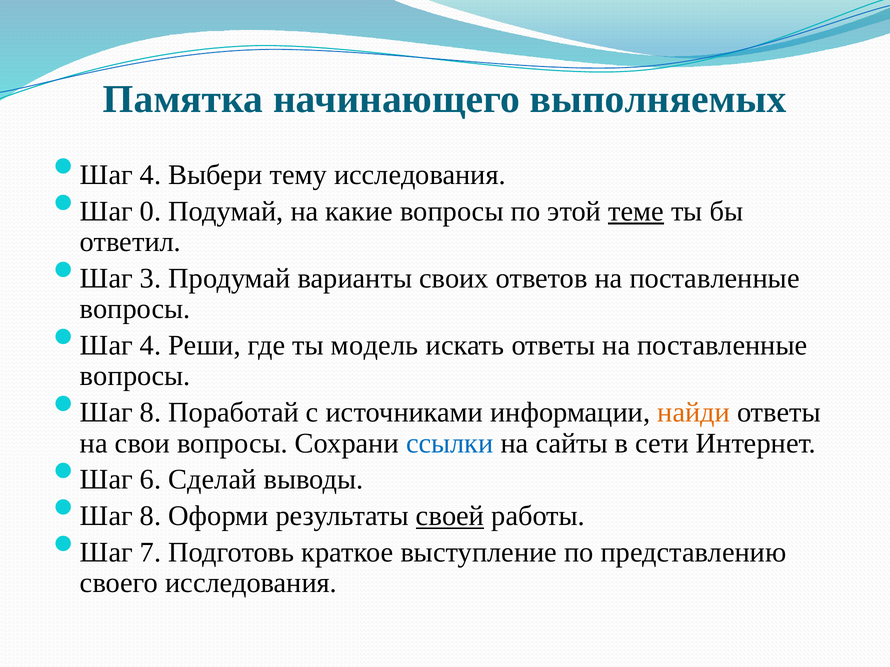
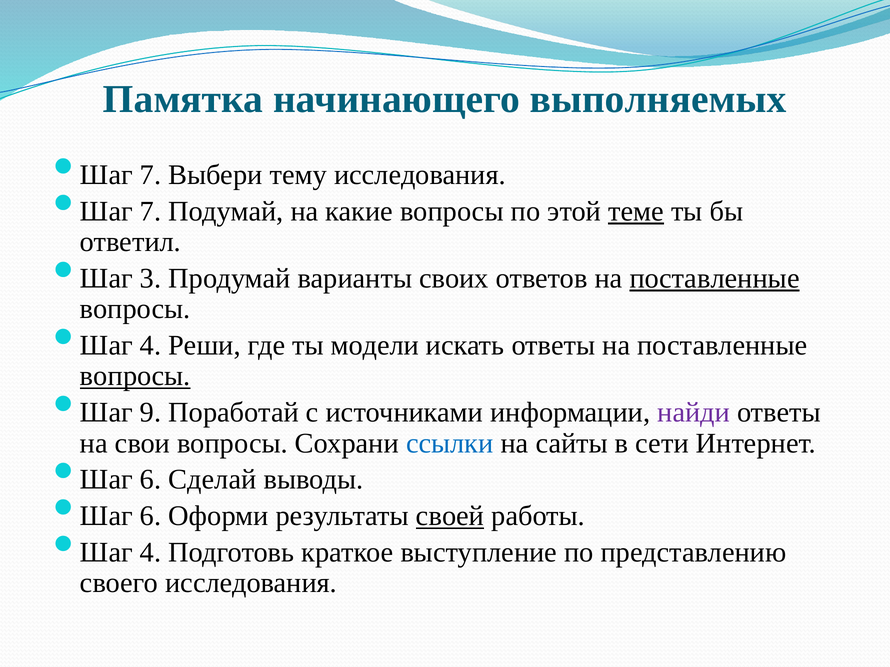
4 at (151, 175): 4 -> 7
0 at (151, 211): 0 -> 7
поставленные at (715, 279) underline: none -> present
модель: модель -> модели
вопросы at (135, 376) underline: none -> present
8 at (151, 413): 8 -> 9
найди colour: orange -> purple
8 at (151, 516): 8 -> 6
7 at (151, 553): 7 -> 4
